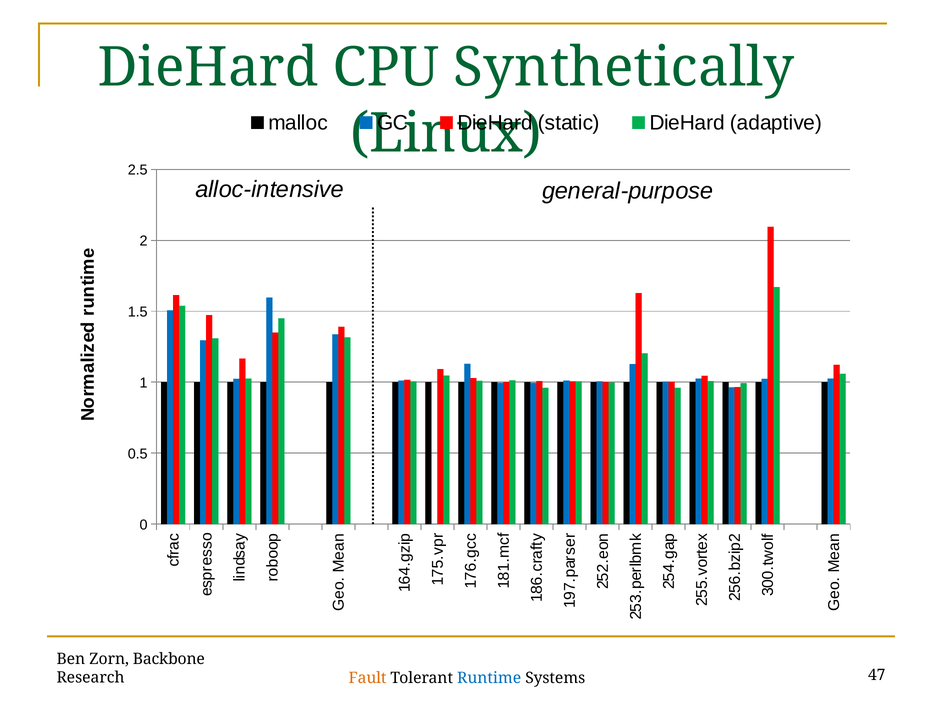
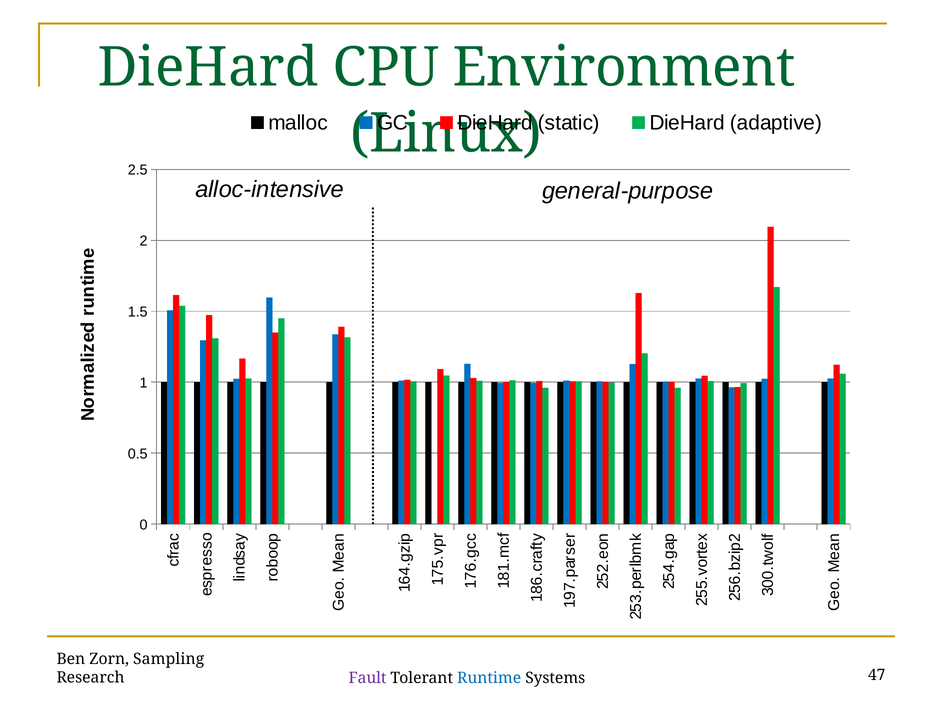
Synthetically: Synthetically -> Environment
Backbone: Backbone -> Sampling
Fault colour: orange -> purple
